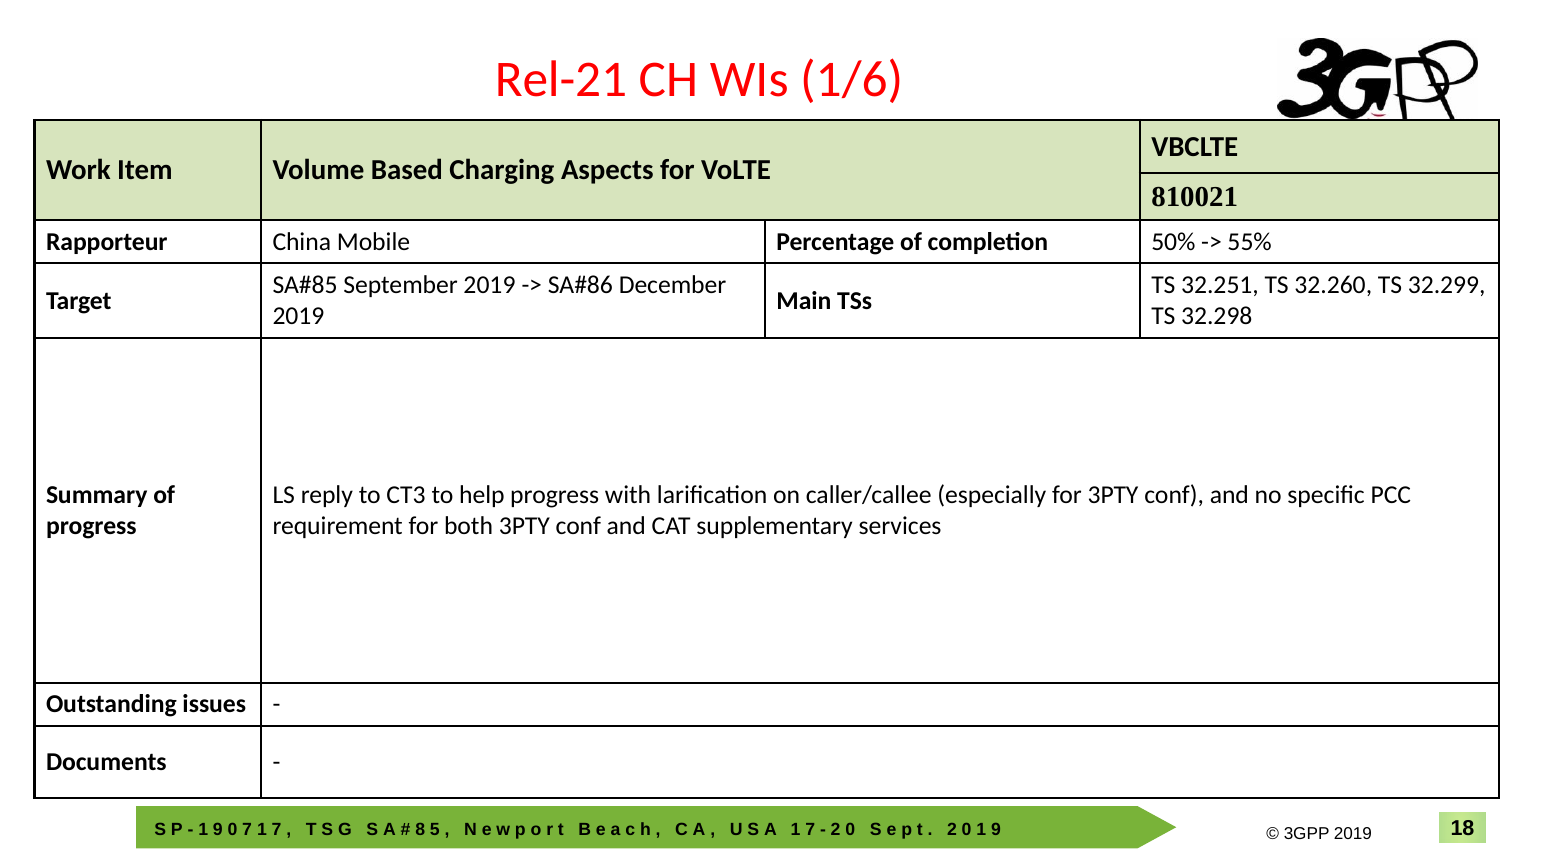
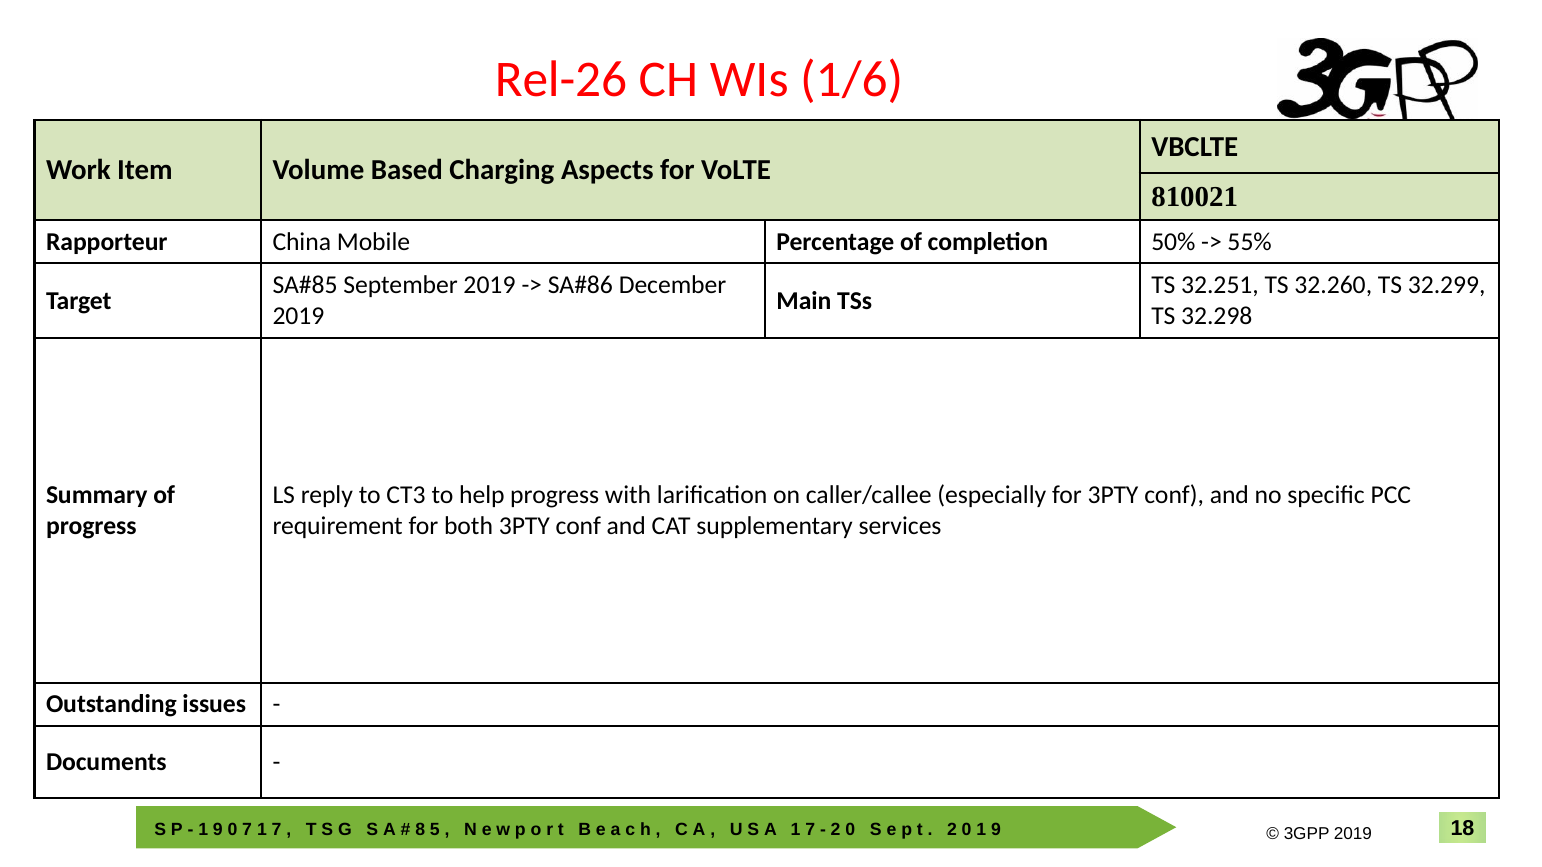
Rel-21: Rel-21 -> Rel-26
